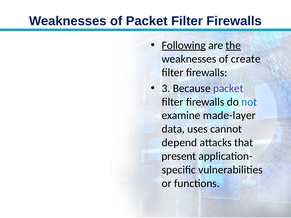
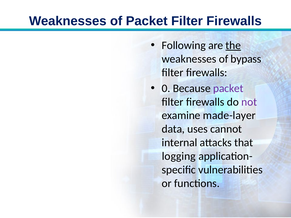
Following underline: present -> none
create: create -> bypass
3: 3 -> 0
not colour: blue -> purple
depend: depend -> internal
present: present -> logging
